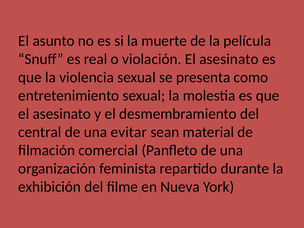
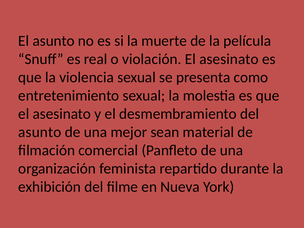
central at (40, 132): central -> asunto
evitar: evitar -> mejor
